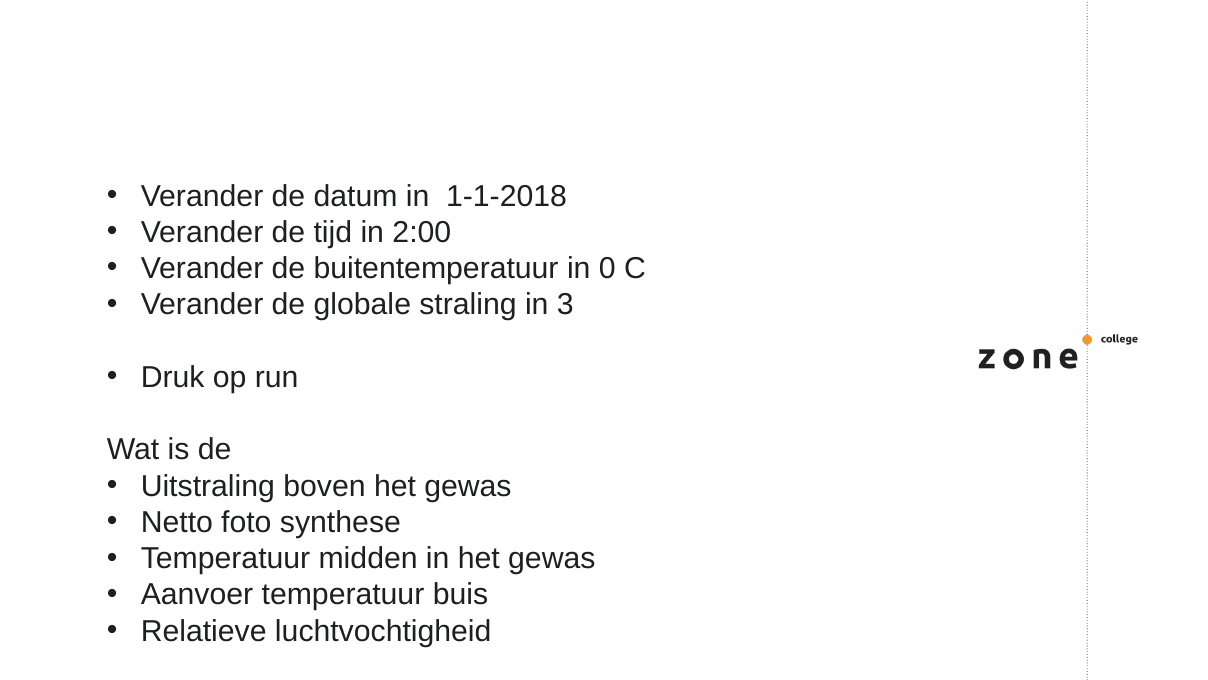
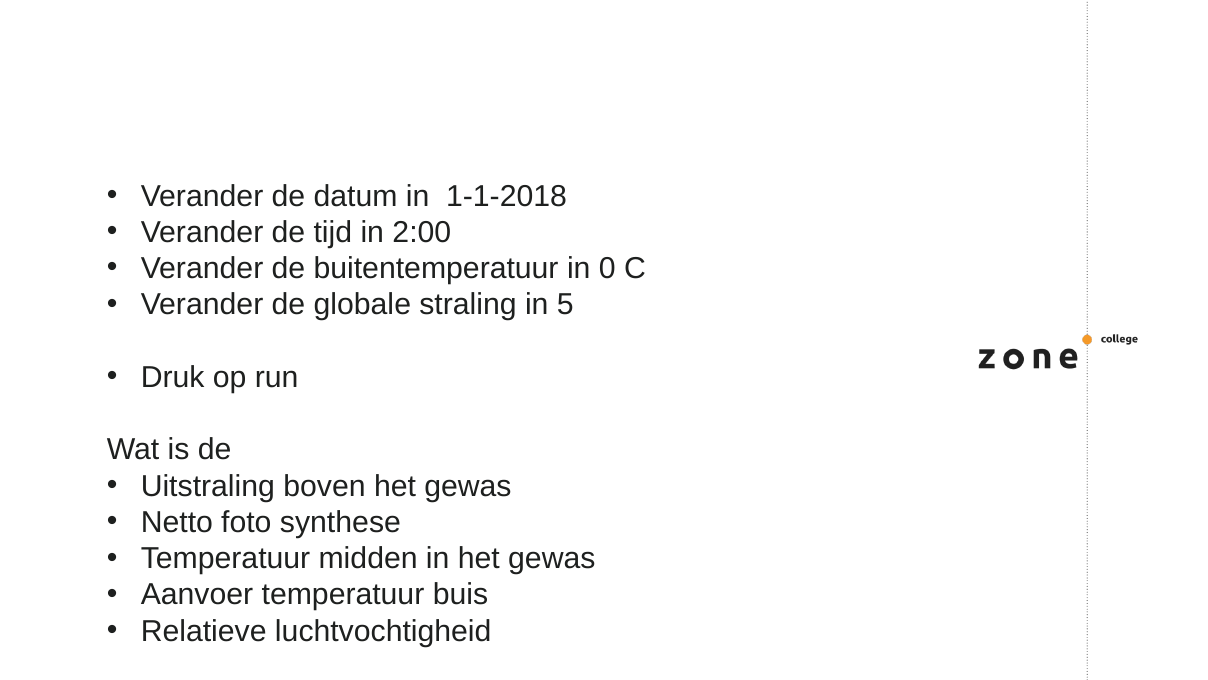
3: 3 -> 5
